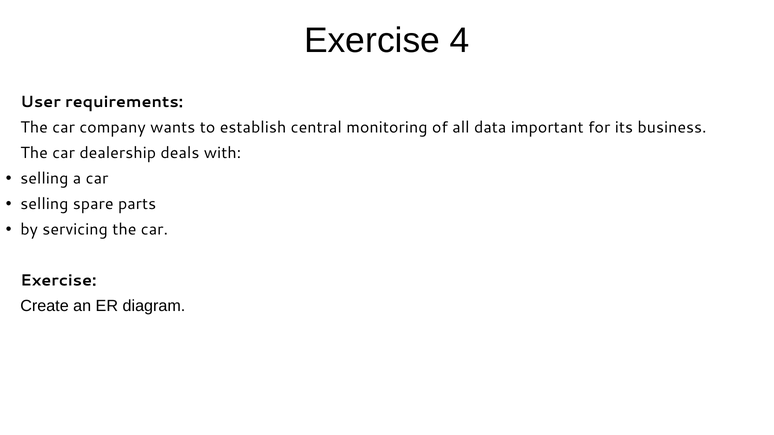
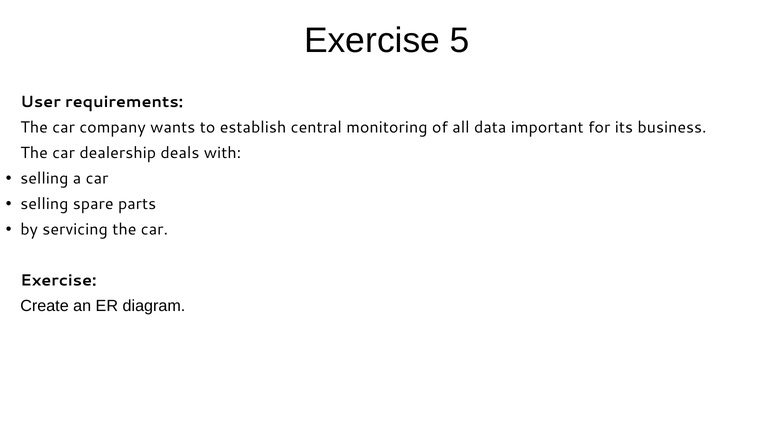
4: 4 -> 5
